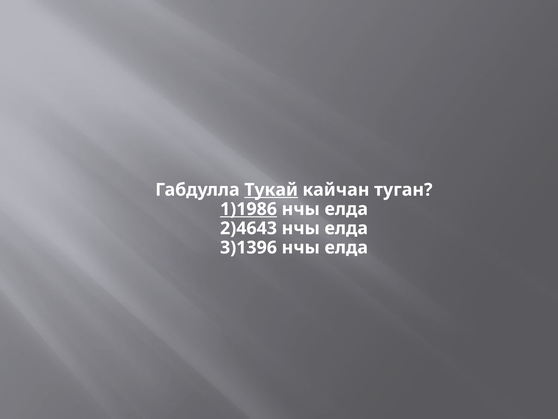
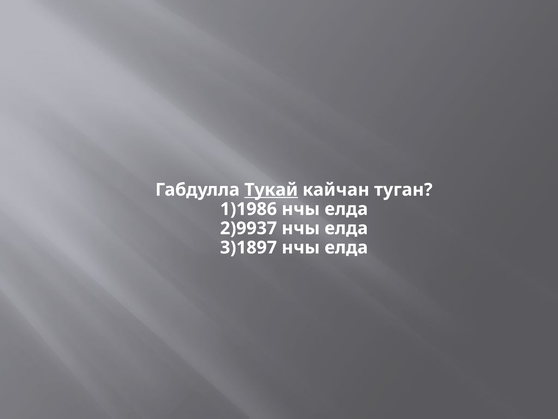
1)1986 underline: present -> none
2)4643: 2)4643 -> 2)9937
3)1396: 3)1396 -> 3)1897
